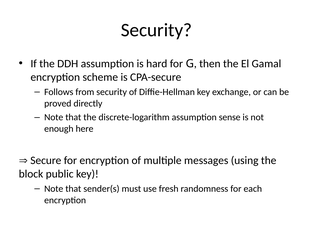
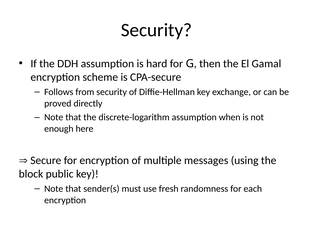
sense: sense -> when
